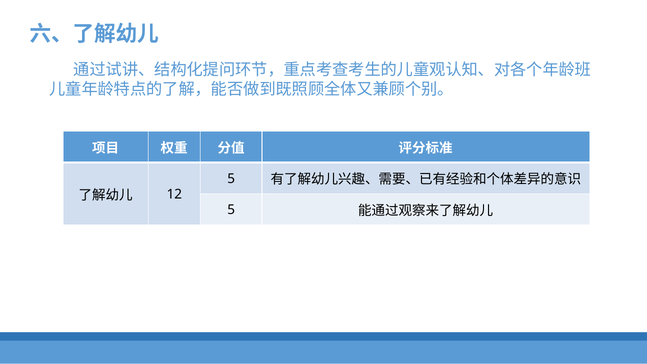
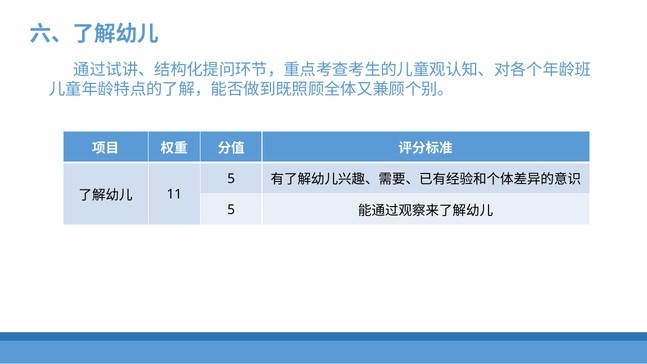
12: 12 -> 11
